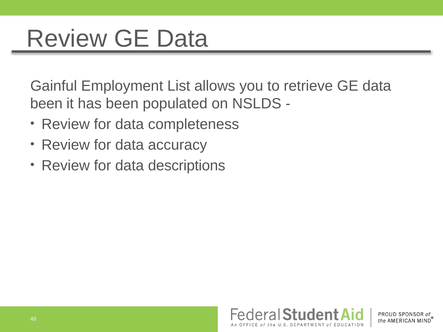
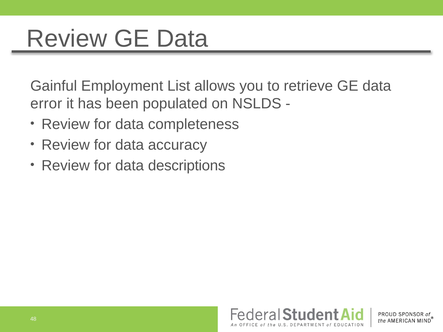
been at (46, 104): been -> error
